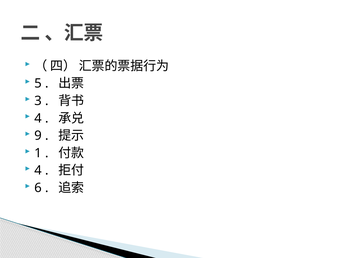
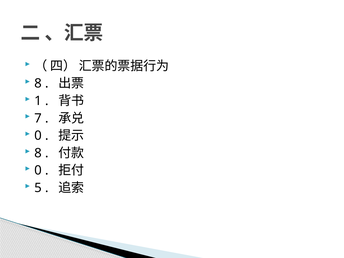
5 at (38, 83): 5 -> 8
3: 3 -> 1
4 at (38, 118): 4 -> 7
9 at (38, 136): 9 -> 0
1 at (38, 153): 1 -> 8
4 at (38, 170): 4 -> 0
6: 6 -> 5
